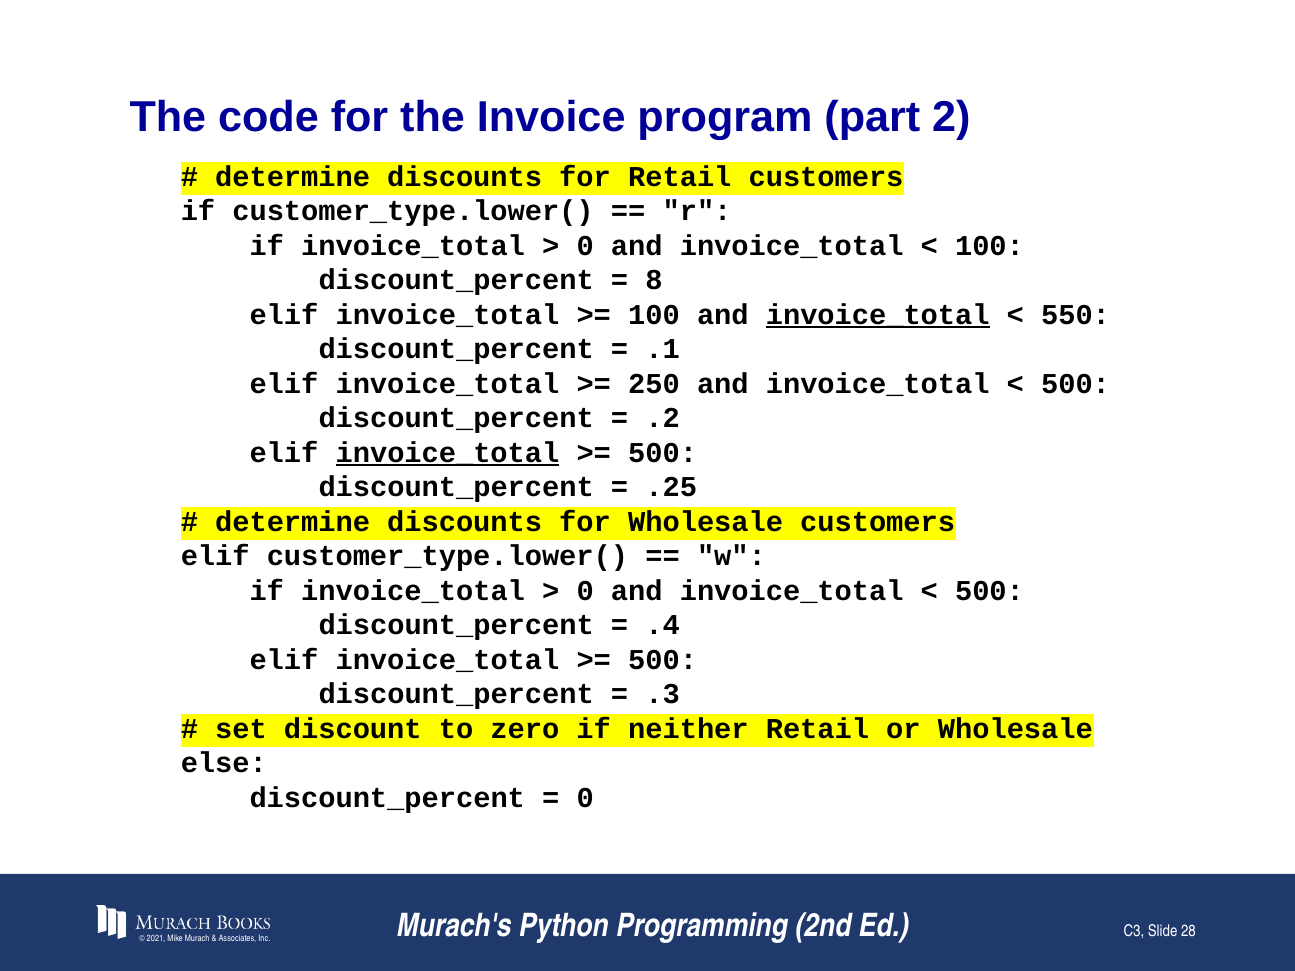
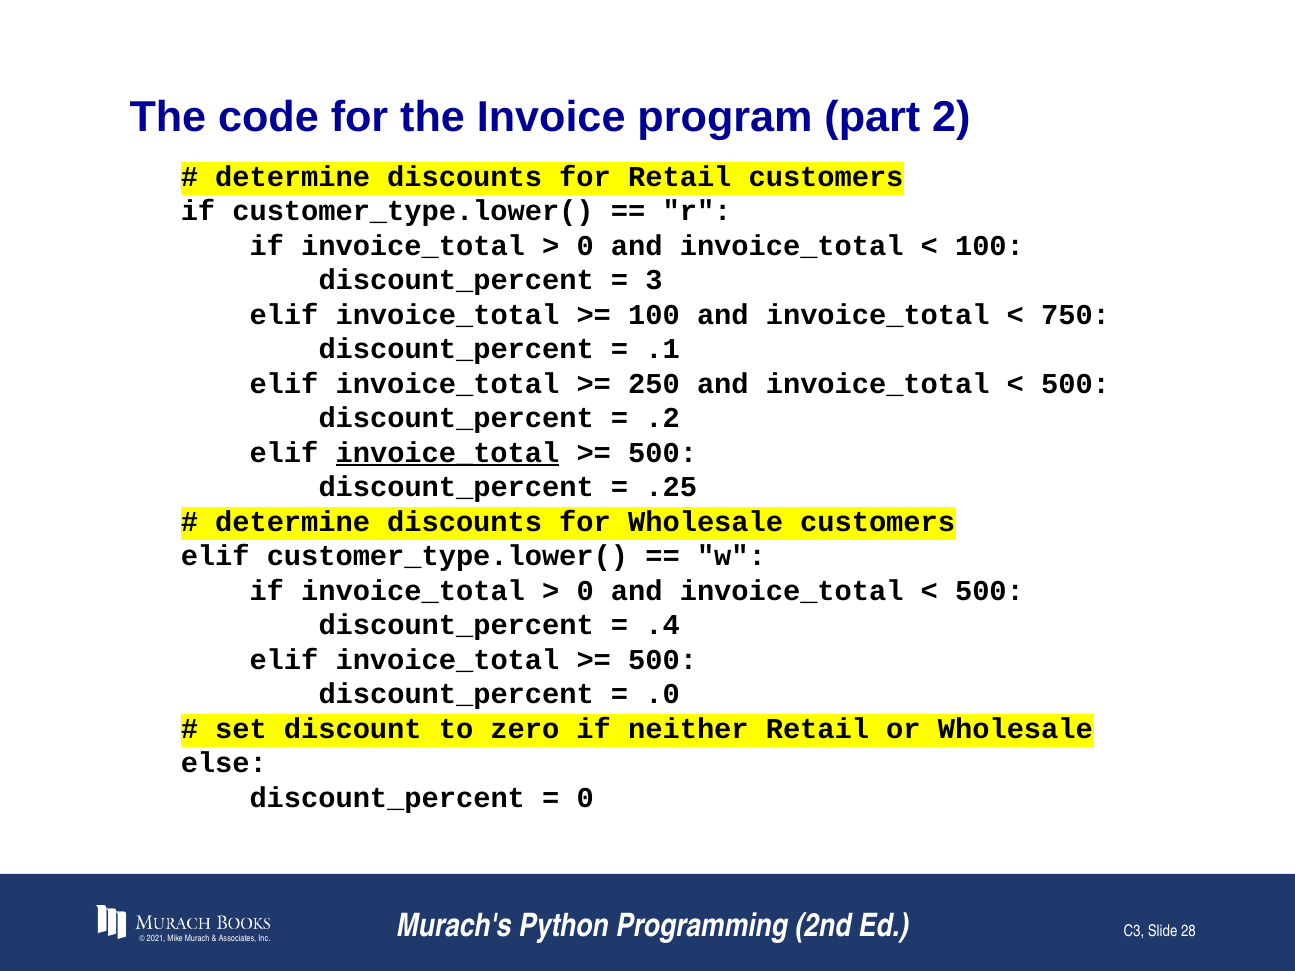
8: 8 -> 3
invoice_total at (878, 315) underline: present -> none
550: 550 -> 750
.3: .3 -> .0
